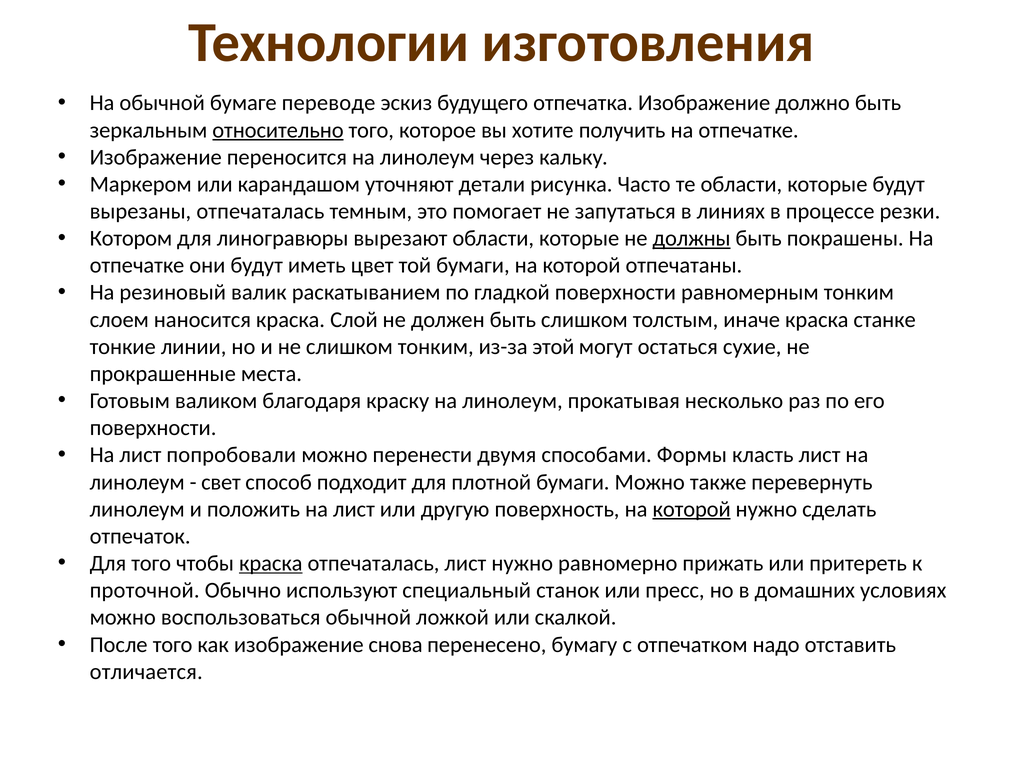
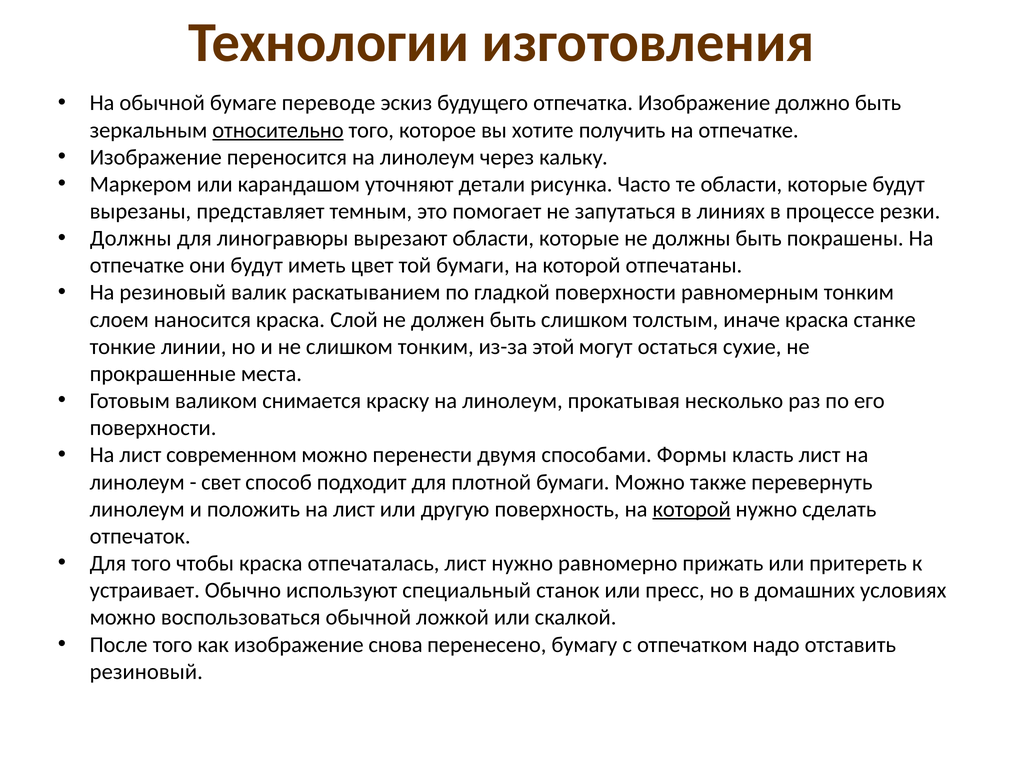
вырезаны отпечаталась: отпечаталась -> представляет
Котором at (131, 238): Котором -> Должны
должны at (692, 238) underline: present -> none
благодаря: благодаря -> снимается
попробовали: попробовали -> современном
краска at (271, 563) underline: present -> none
проточной: проточной -> устраивает
отличается at (146, 672): отличается -> резиновый
